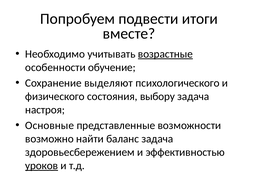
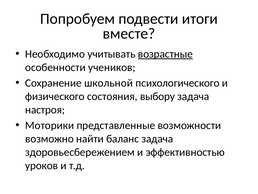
обучение: обучение -> учеников
выделяют: выделяют -> школьной
Основные: Основные -> Моторики
уроков underline: present -> none
